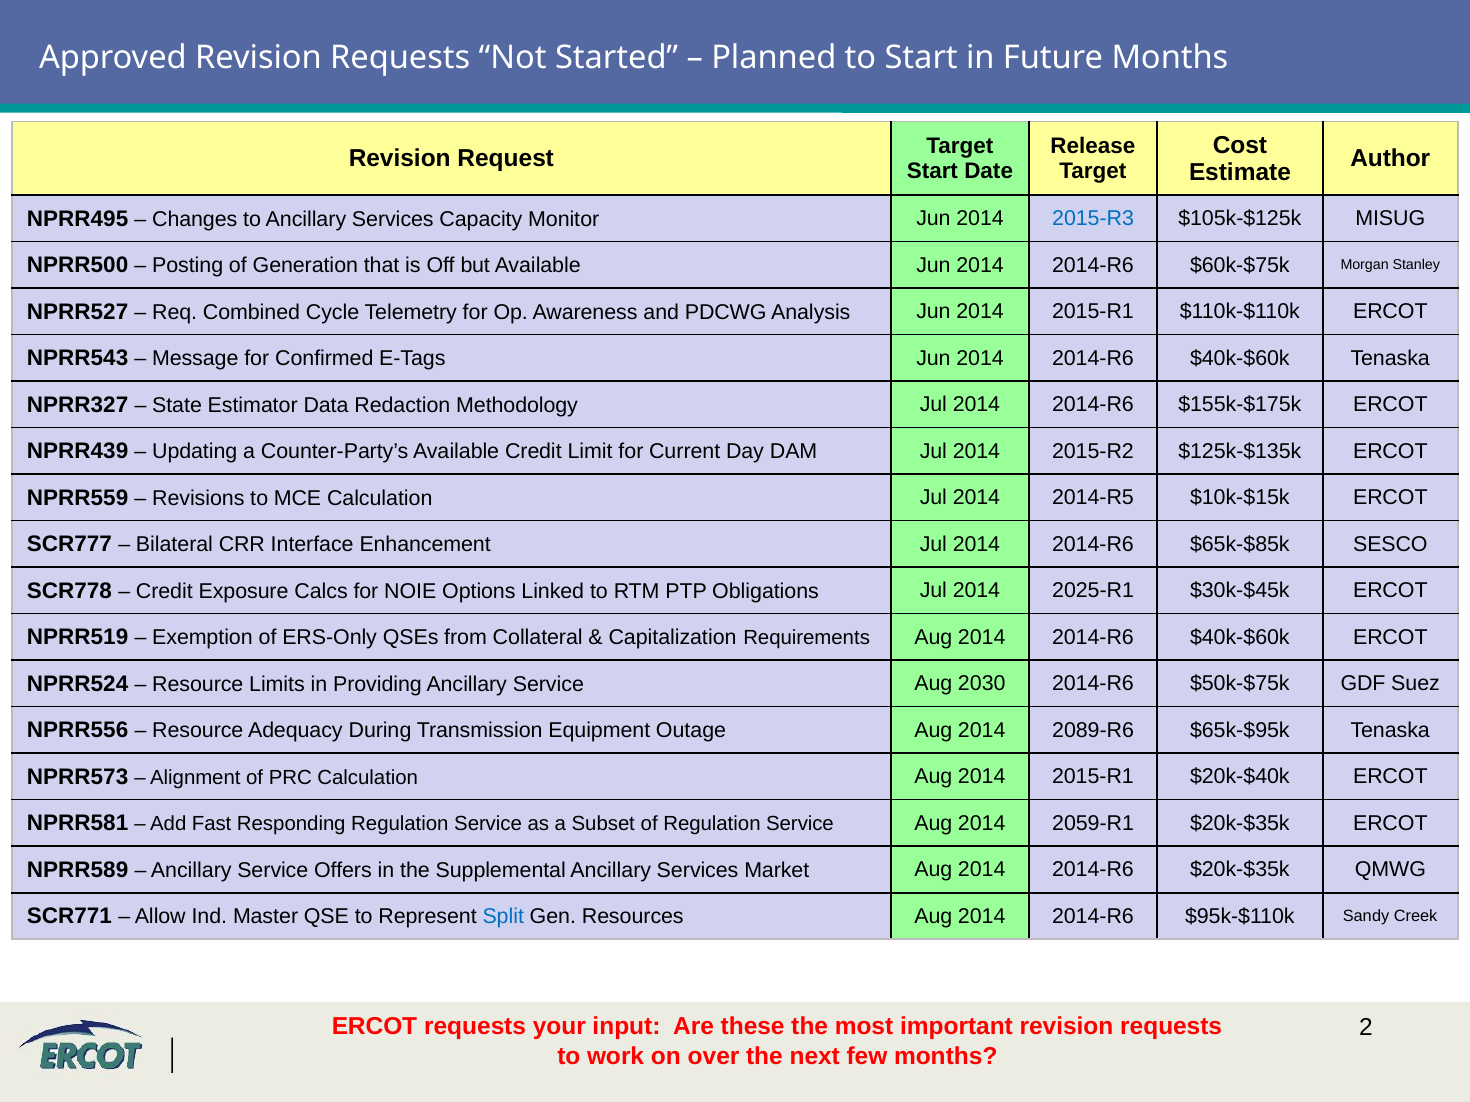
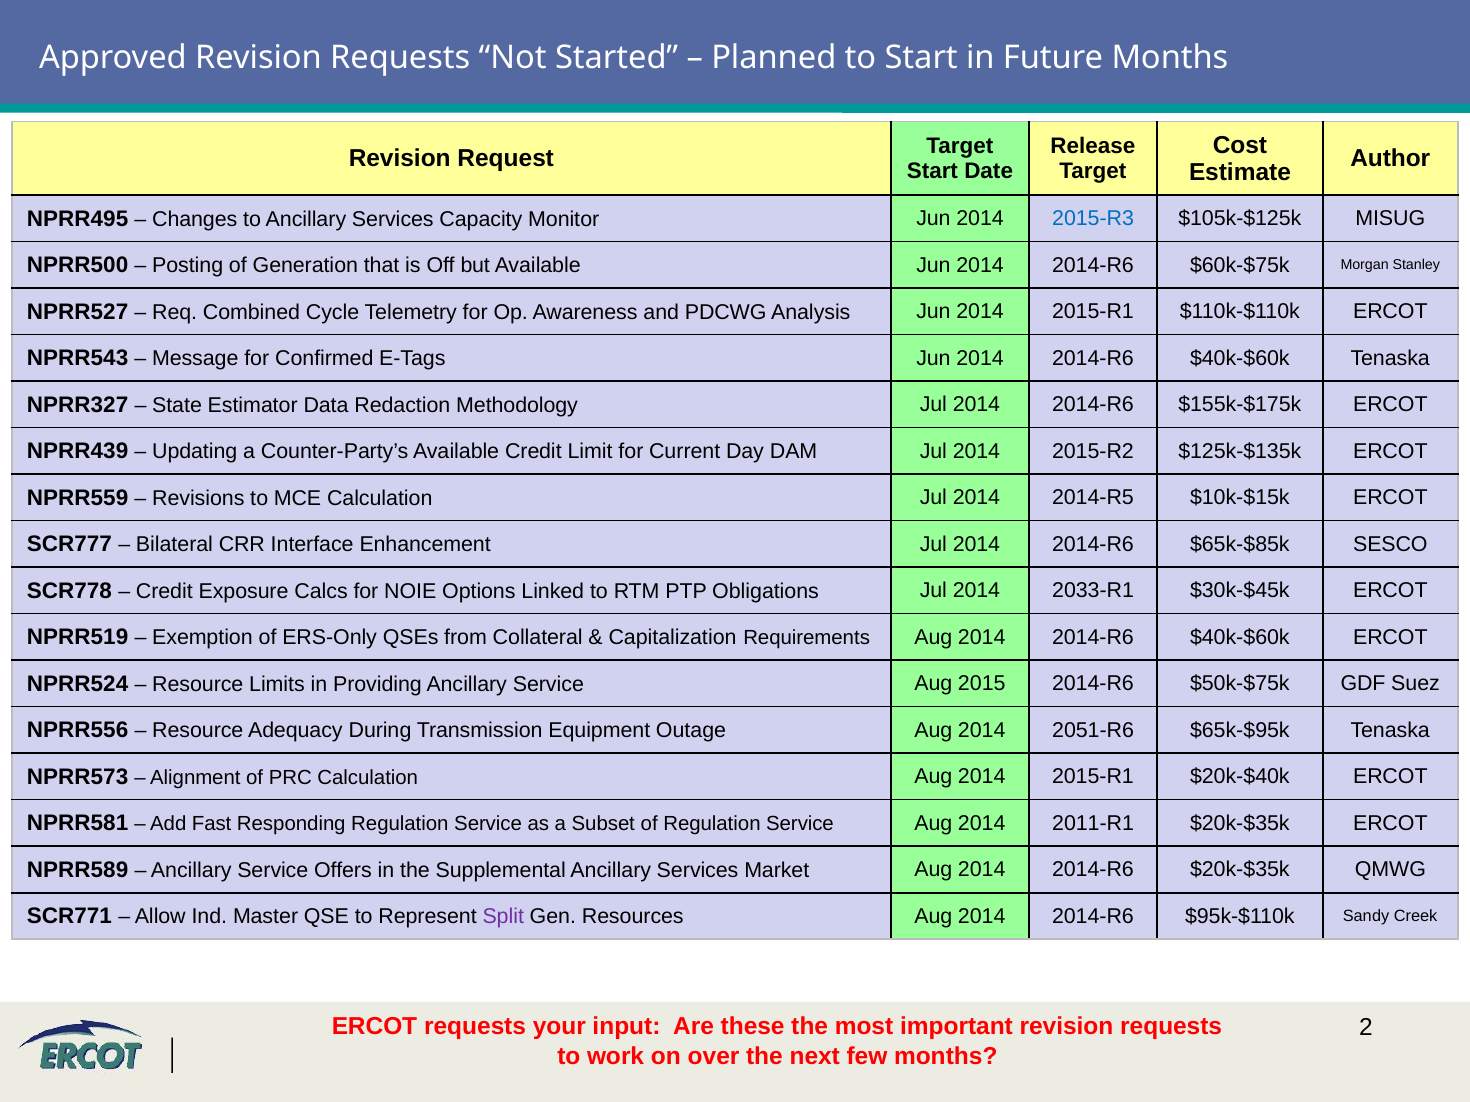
2025-R1: 2025-R1 -> 2033-R1
2030: 2030 -> 2015
2089-R6: 2089-R6 -> 2051-R6
2059-R1: 2059-R1 -> 2011-R1
Split colour: blue -> purple
